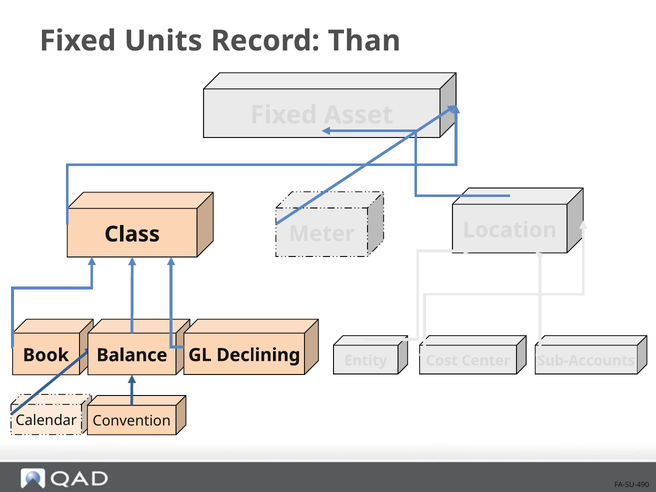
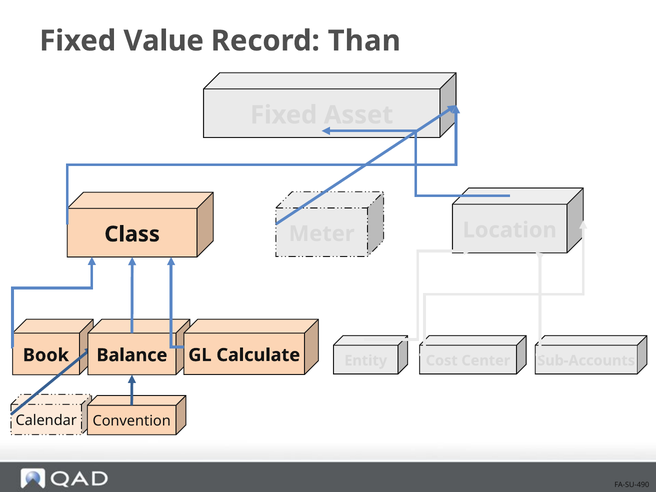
Units: Units -> Value
Declining: Declining -> Calculate
